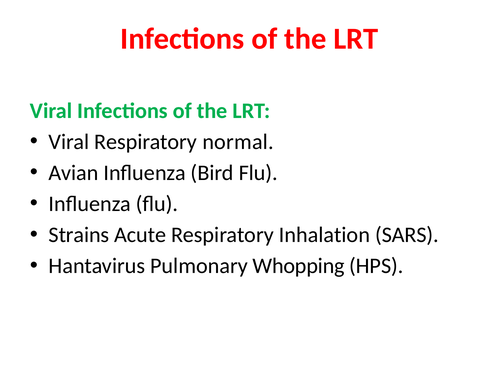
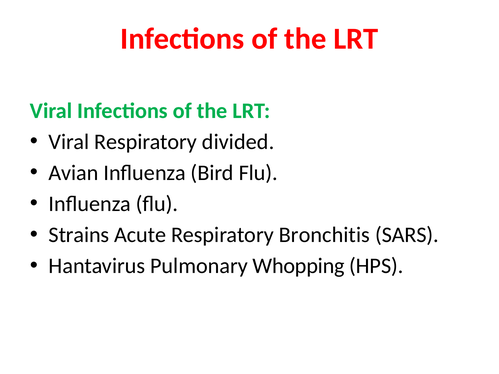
normal: normal -> divided
Inhalation: Inhalation -> Bronchitis
